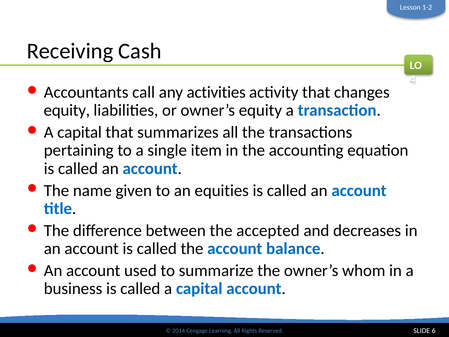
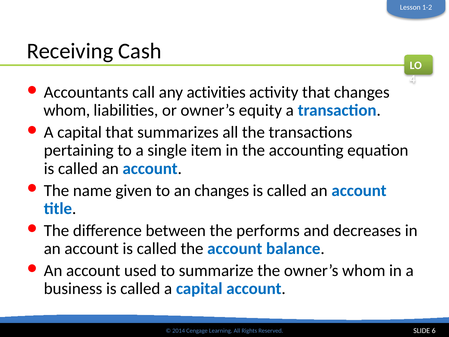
equity at (67, 110): equity -> whom
an equities: equities -> changes
accepted: accepted -> performs
